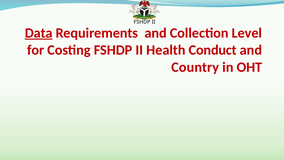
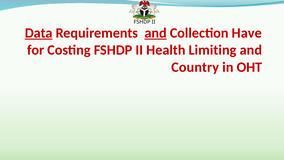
and at (156, 33) underline: none -> present
Level: Level -> Have
Conduct: Conduct -> Limiting
